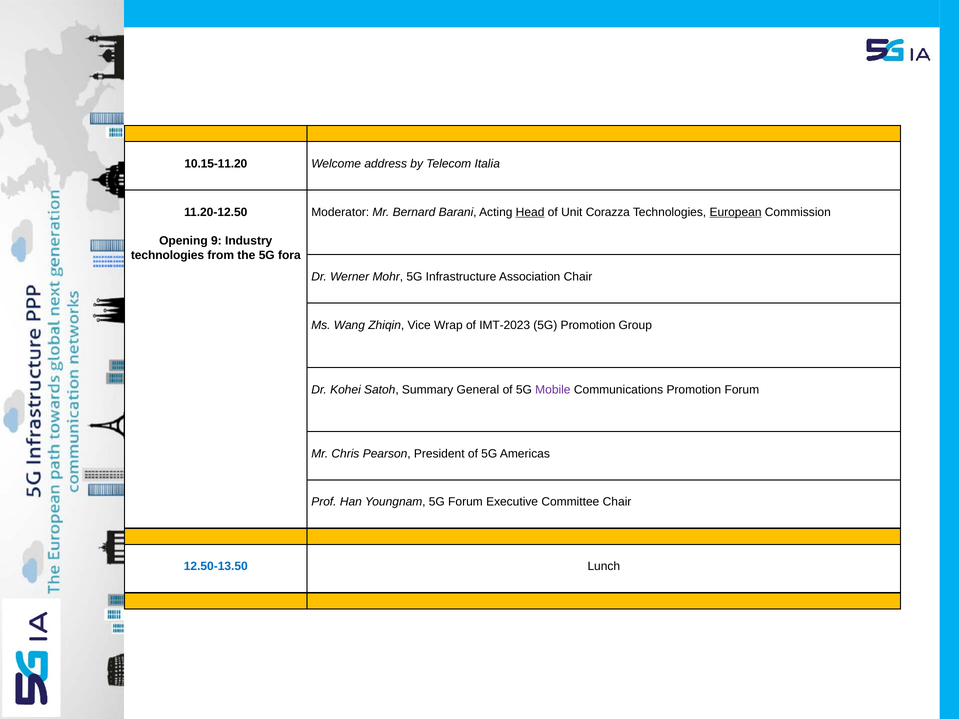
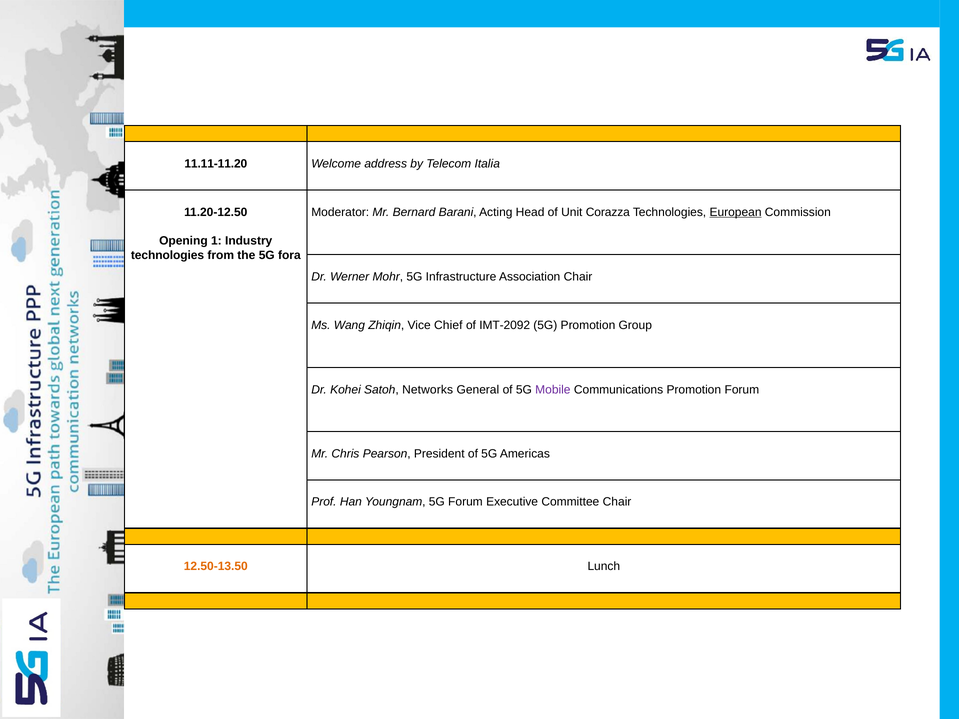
10.15-11.20: 10.15-11.20 -> 11.11-11.20
Head underline: present -> none
9: 9 -> 1
Wrap: Wrap -> Chief
IMT-2023: IMT-2023 -> IMT-2092
Summary: Summary -> Networks
12.50-13.50 colour: blue -> orange
